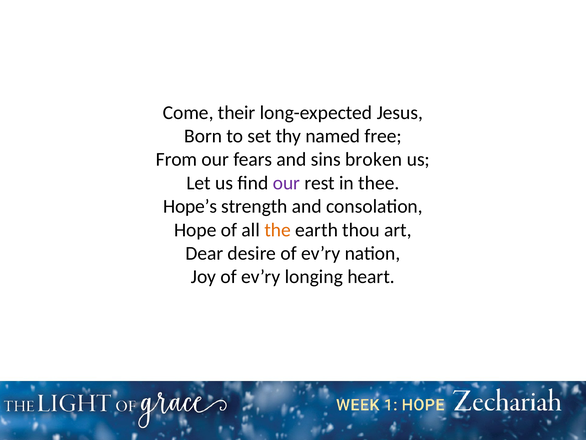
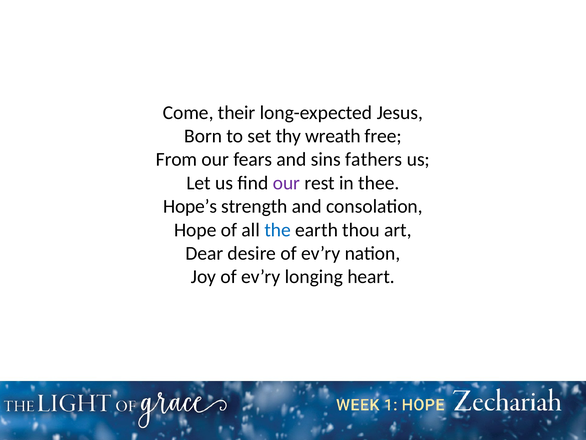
named: named -> wreath
broken: broken -> fathers
the colour: orange -> blue
